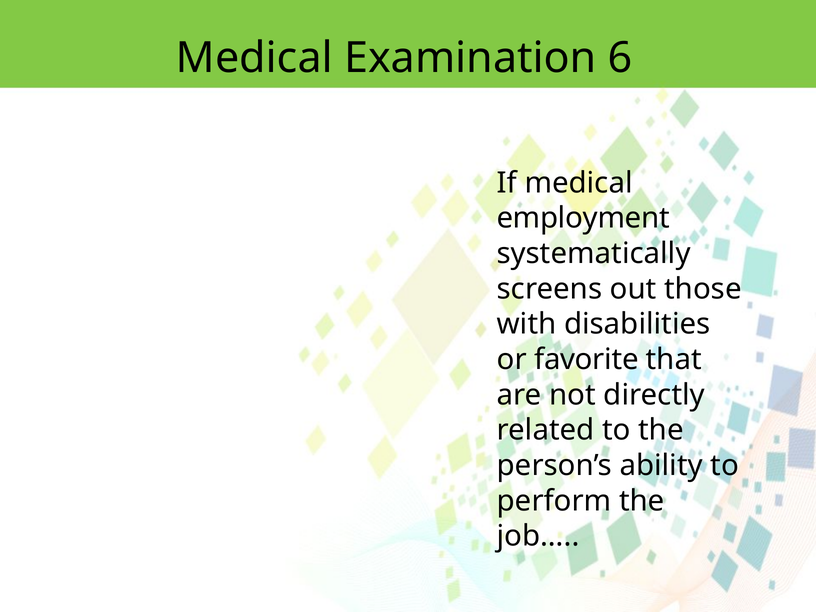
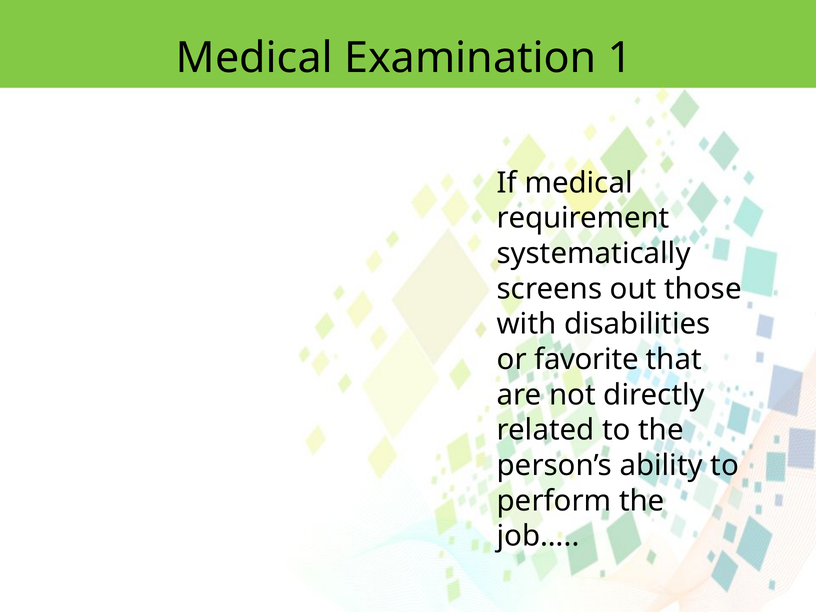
6: 6 -> 1
employment: employment -> requirement
